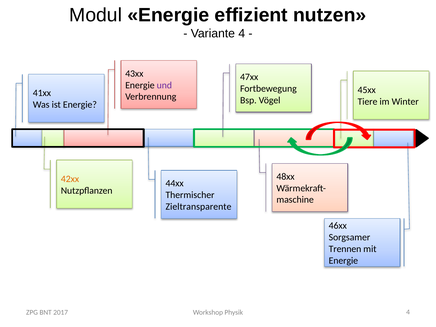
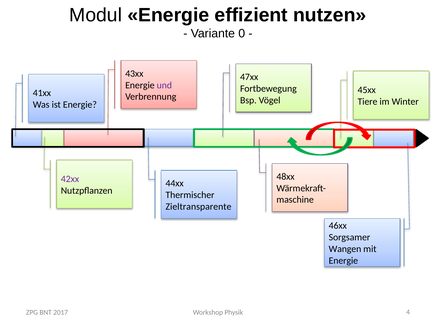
Variante 4: 4 -> 0
42xx colour: orange -> purple
Trennen: Trennen -> Wangen
